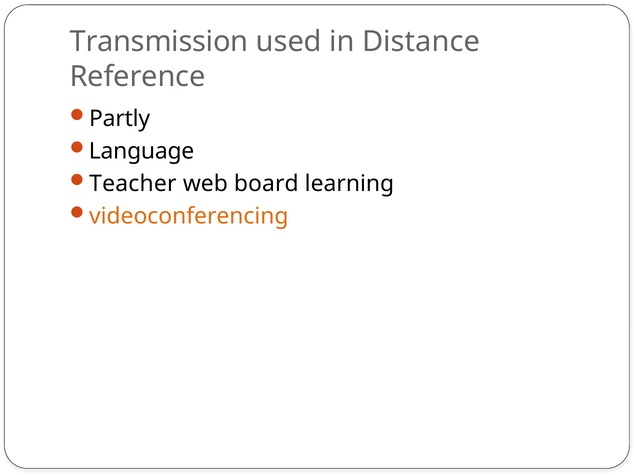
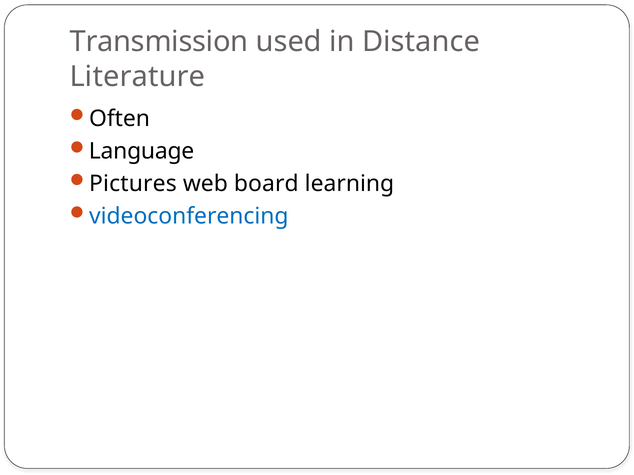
Reference: Reference -> Literature
Partly: Partly -> Often
Teacher: Teacher -> Pictures
videoconferencing colour: orange -> blue
